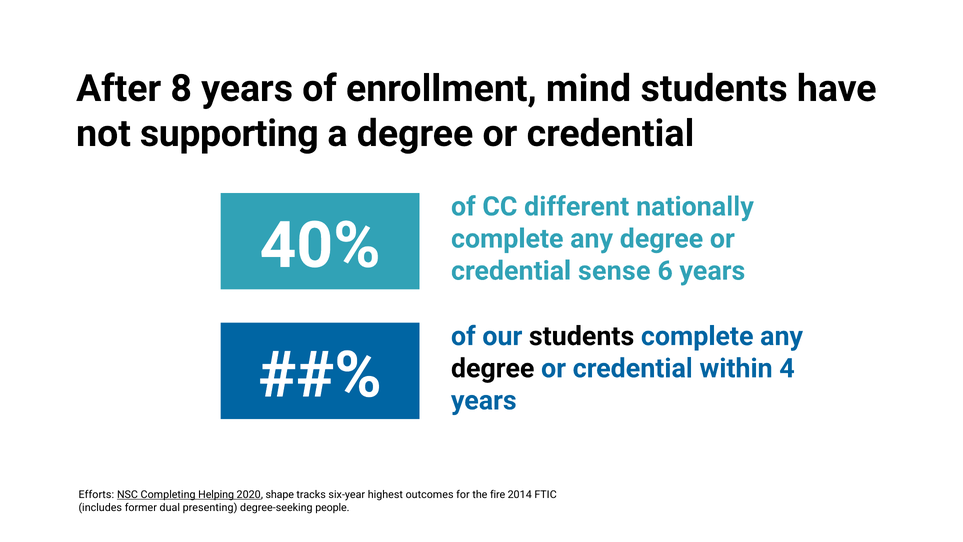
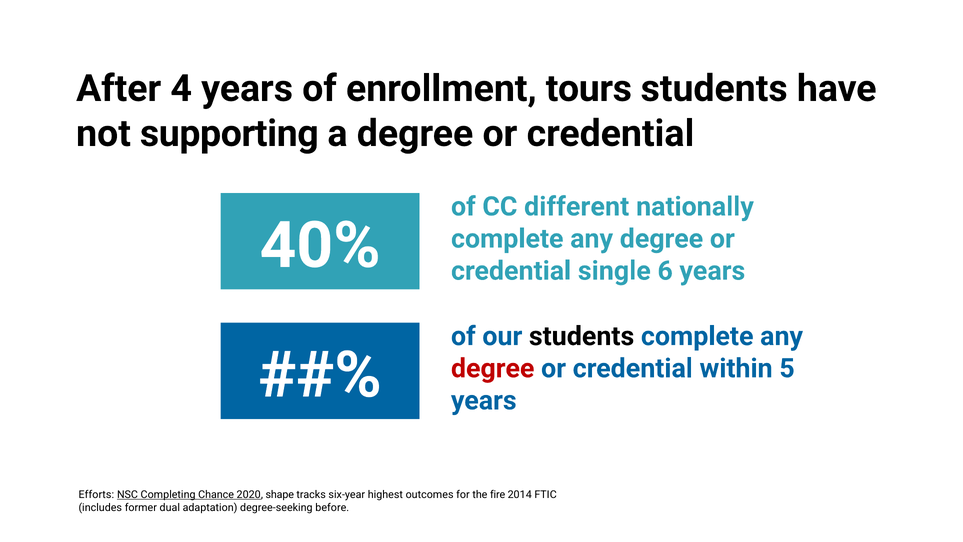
8: 8 -> 4
mind: mind -> tours
sense: sense -> single
degree at (493, 368) colour: black -> red
4: 4 -> 5
Helping: Helping -> Chance
presenting: presenting -> adaptation
people: people -> before
